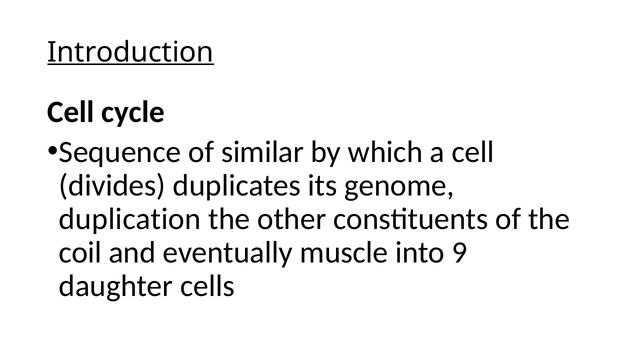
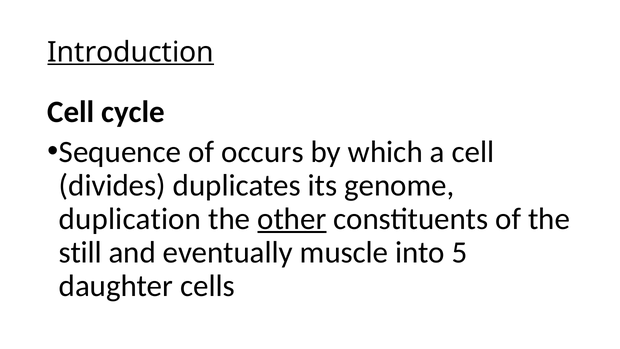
similar: similar -> occurs
other underline: none -> present
coil: coil -> still
9: 9 -> 5
